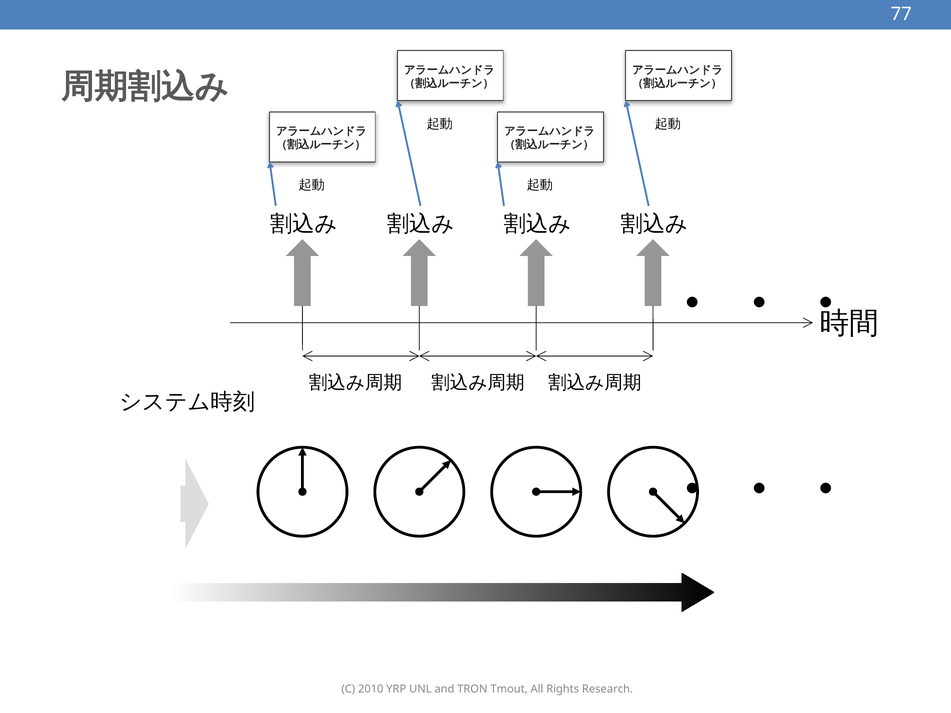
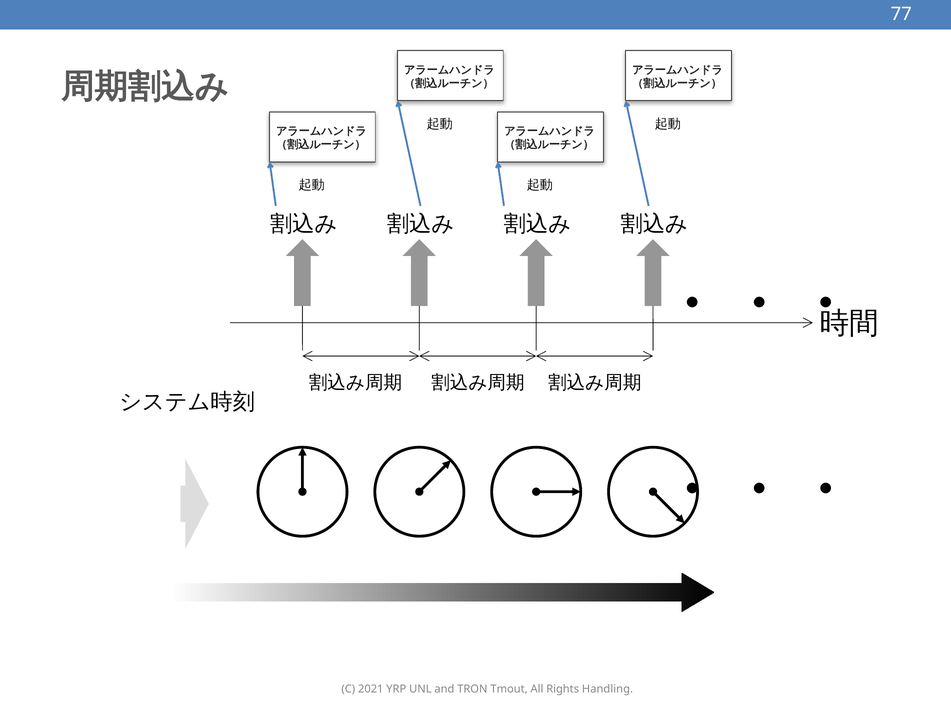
2010: 2010 -> 2021
Research: Research -> Handling
